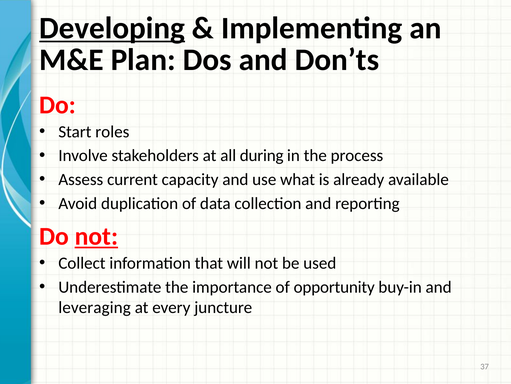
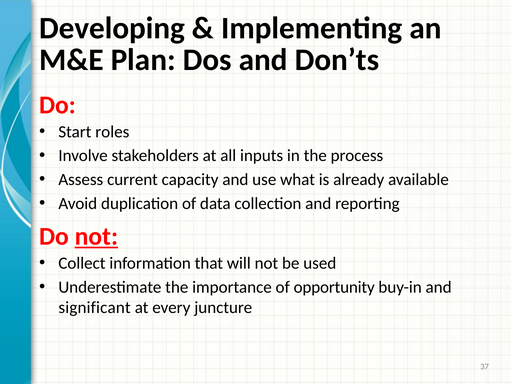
Developing underline: present -> none
during: during -> inputs
leveraging: leveraging -> significant
